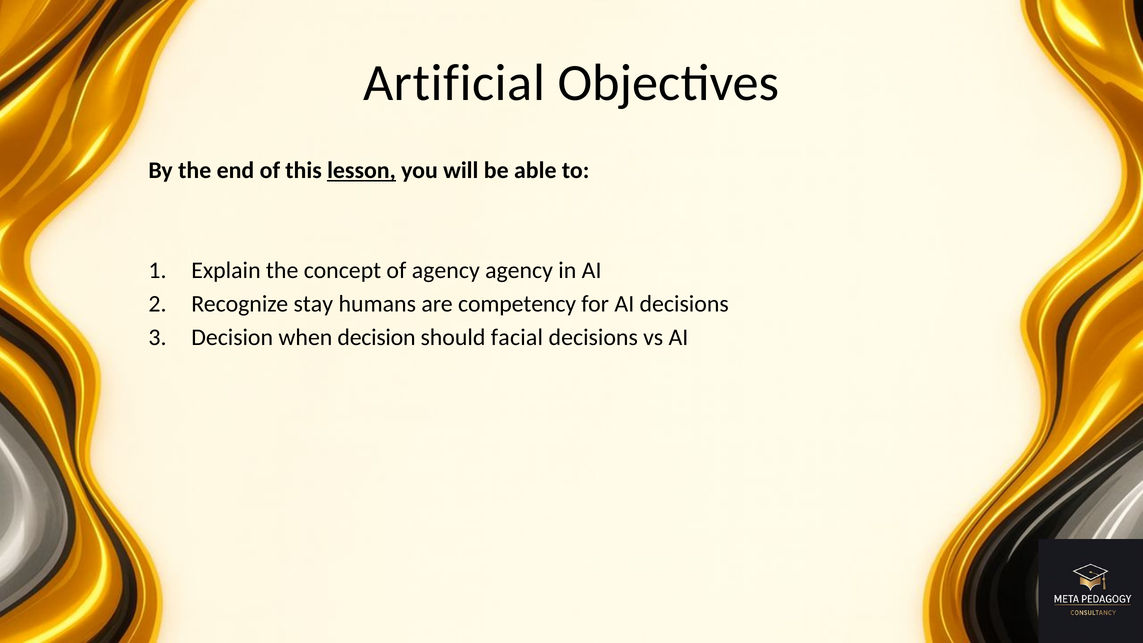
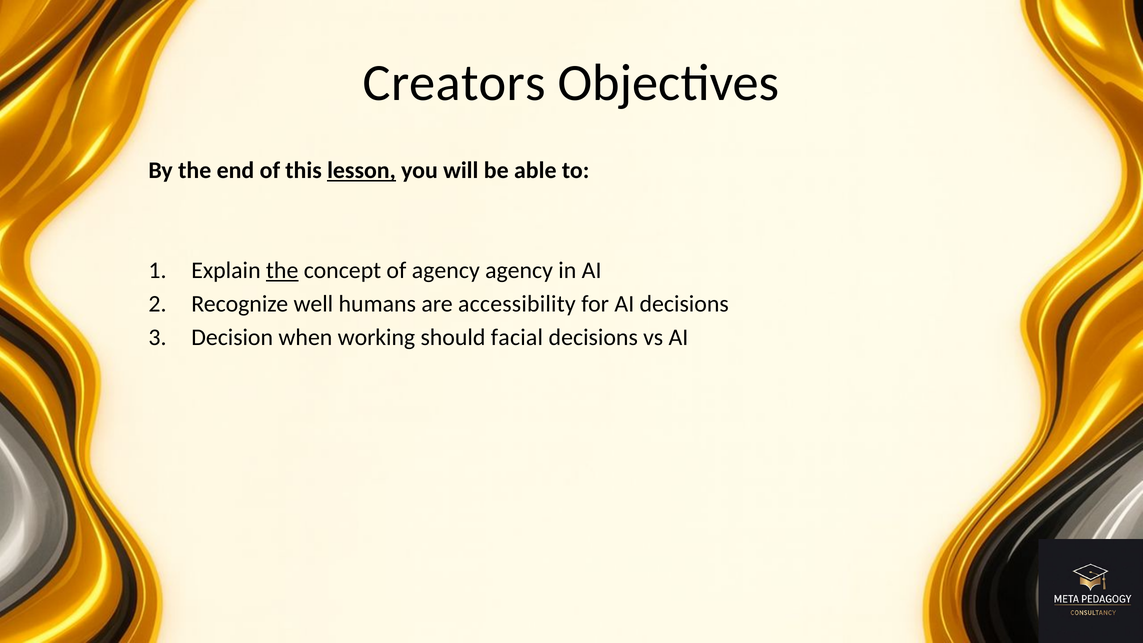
Artificial: Artificial -> Creators
the at (282, 270) underline: none -> present
stay: stay -> well
competency: competency -> accessibility
when decision: decision -> working
